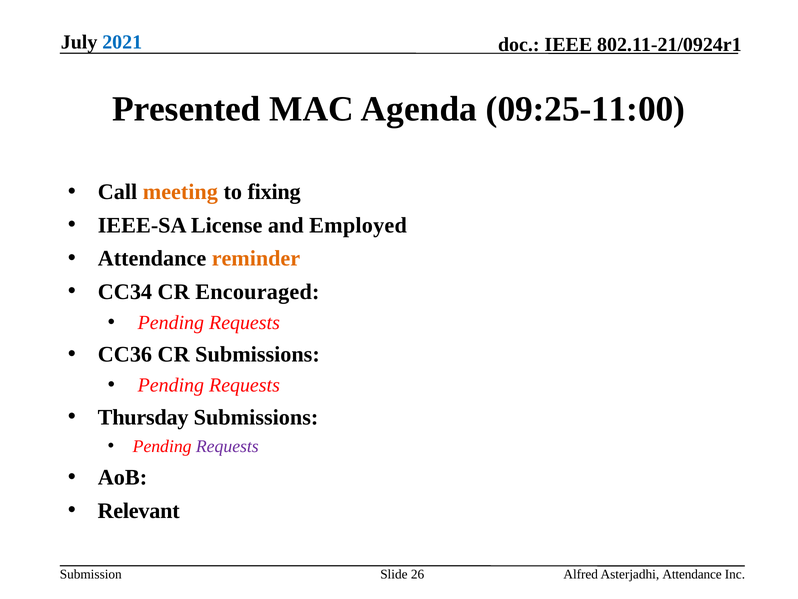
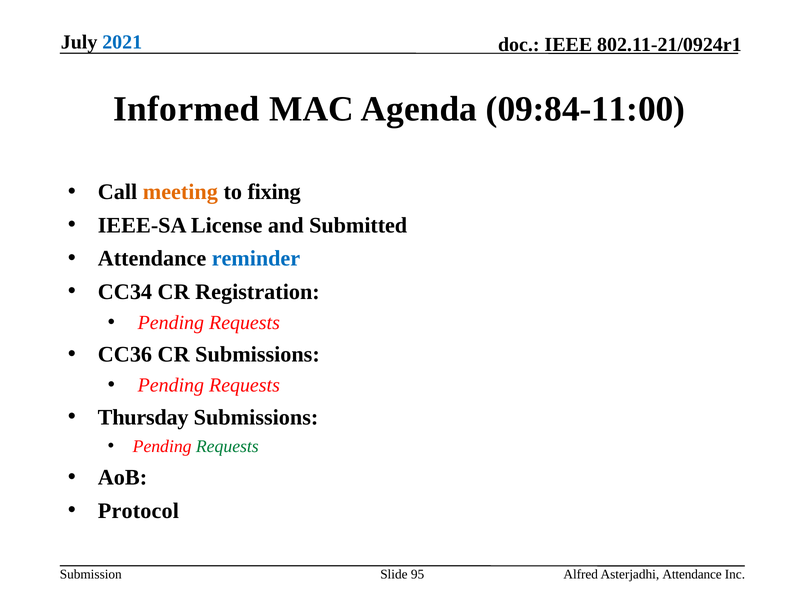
Presented: Presented -> Informed
09:25-11:00: 09:25-11:00 -> 09:84-11:00
Employed: Employed -> Submitted
reminder colour: orange -> blue
Encouraged: Encouraged -> Registration
Requests at (227, 446) colour: purple -> green
Relevant: Relevant -> Protocol
26: 26 -> 95
